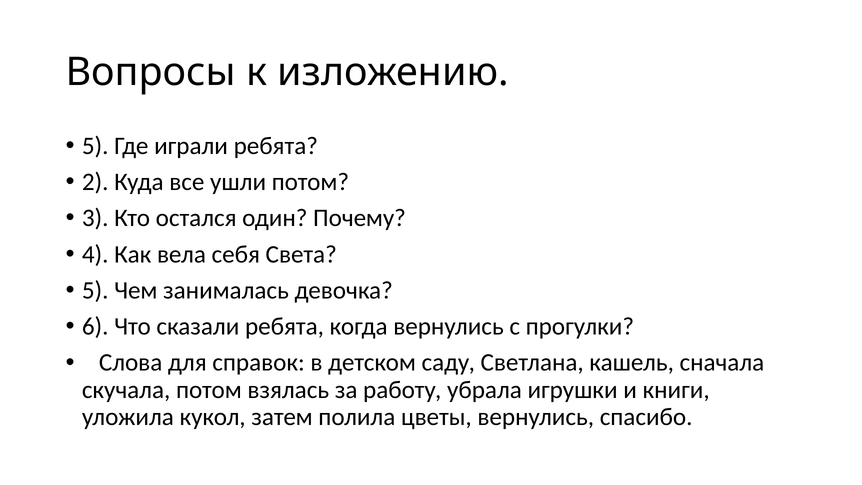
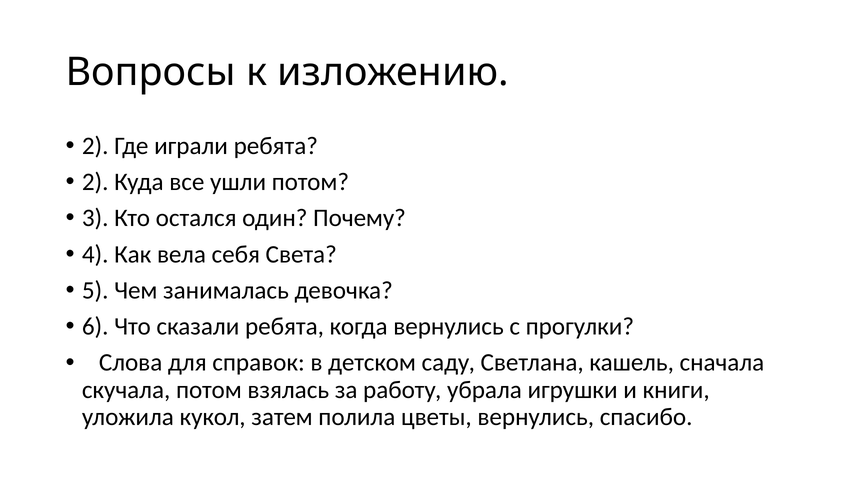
5 at (95, 146): 5 -> 2
